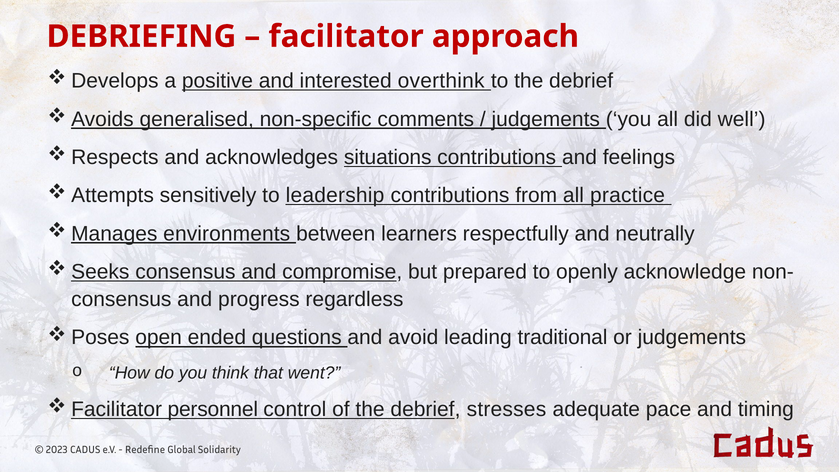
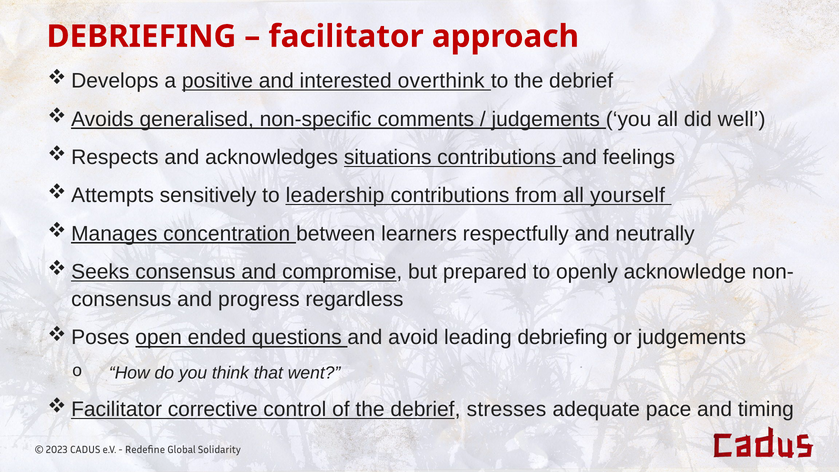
practice: practice -> yourself
environments: environments -> concentration
leading traditional: traditional -> debriefing
personnel: personnel -> corrective
